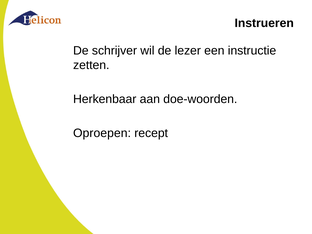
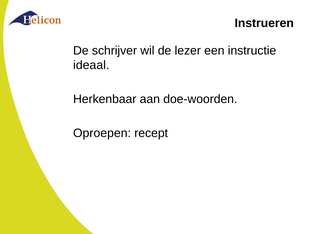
zetten: zetten -> ideaal
